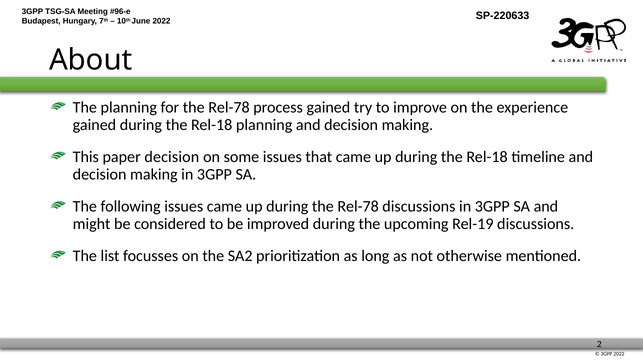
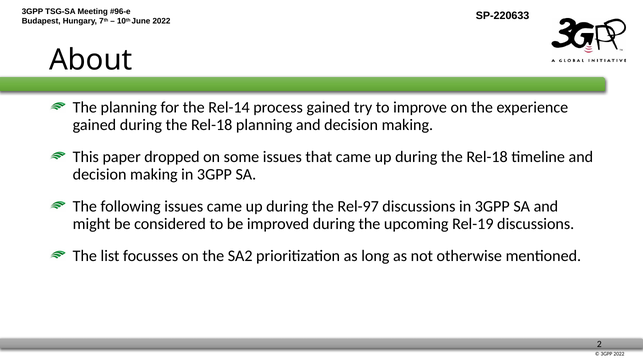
for the Rel-78: Rel-78 -> Rel-14
paper decision: decision -> dropped
during the Rel-78: Rel-78 -> Rel-97
